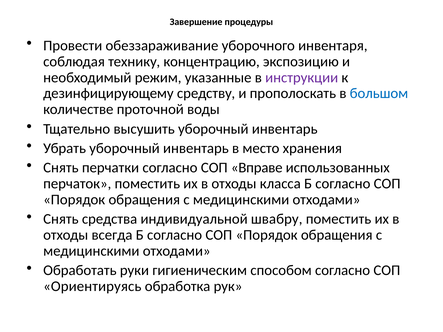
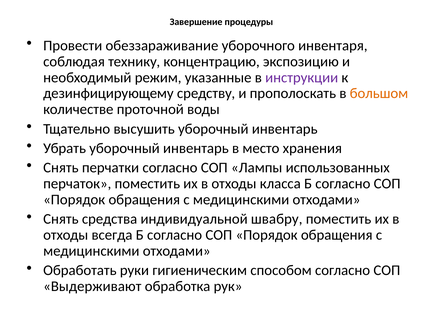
большом colour: blue -> orange
Вправе: Вправе -> Лампы
Ориентируясь: Ориентируясь -> Выдерживают
